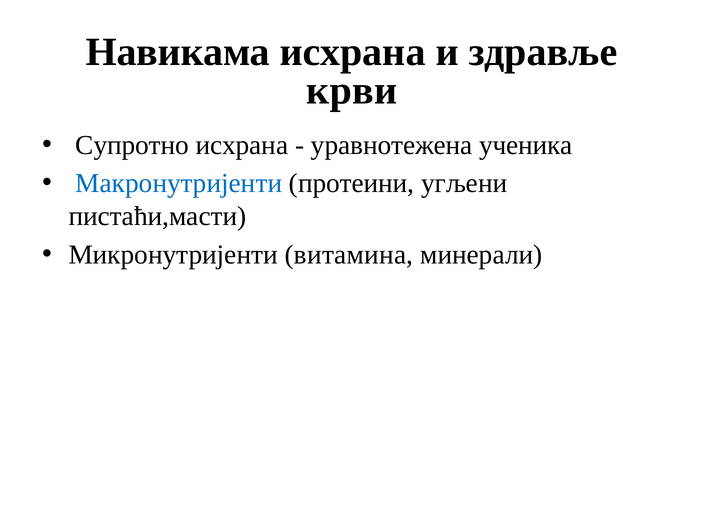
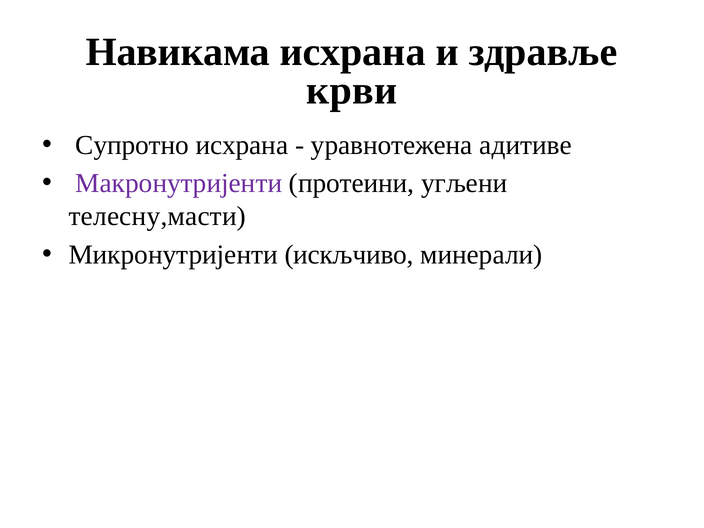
ученика: ученика -> адитиве
Макронутријенти colour: blue -> purple
пистаћи,масти: пистаћи,масти -> телесну,масти
витамина: витамина -> искљчиво
